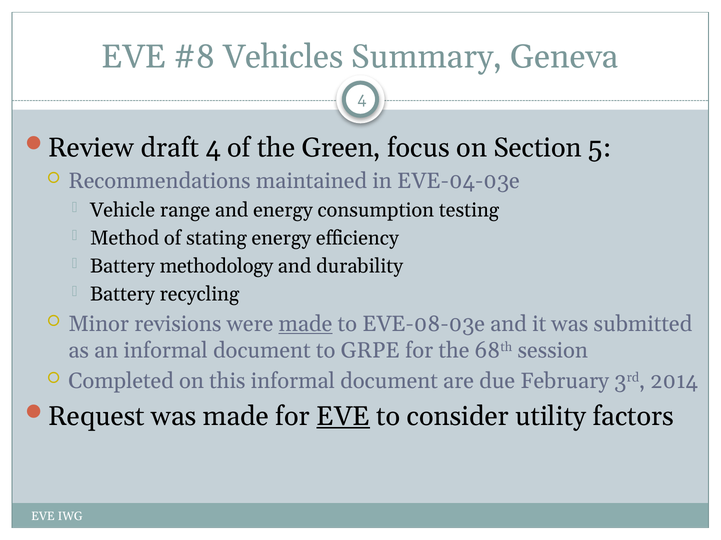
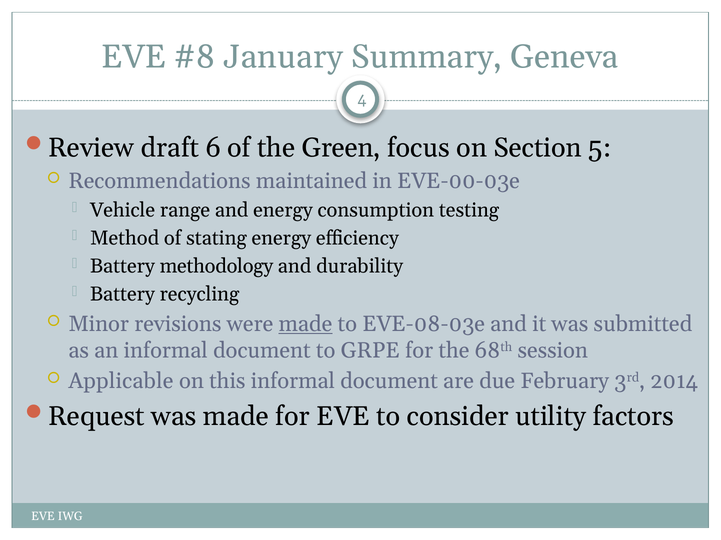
Vehicles: Vehicles -> January
draft 4: 4 -> 6
EVE-04-03e: EVE-04-03e -> EVE-00-03e
Completed: Completed -> Applicable
EVE at (343, 417) underline: present -> none
